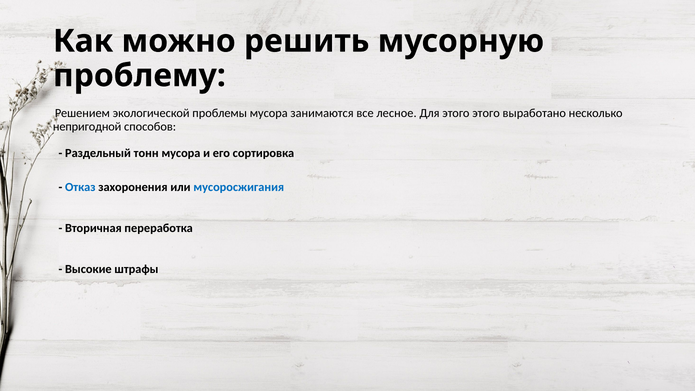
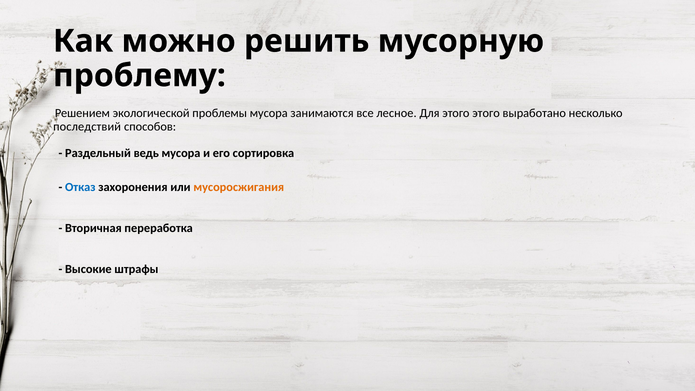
непригодной: непригодной -> последствий
тонн: тонн -> ведь
мусоросжигания colour: blue -> orange
